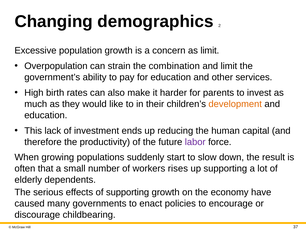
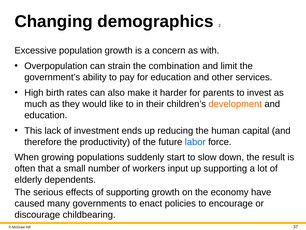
as limit: limit -> with
labor colour: purple -> blue
rises: rises -> input
